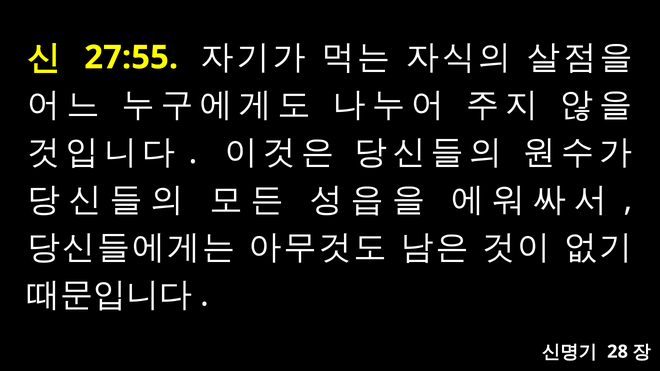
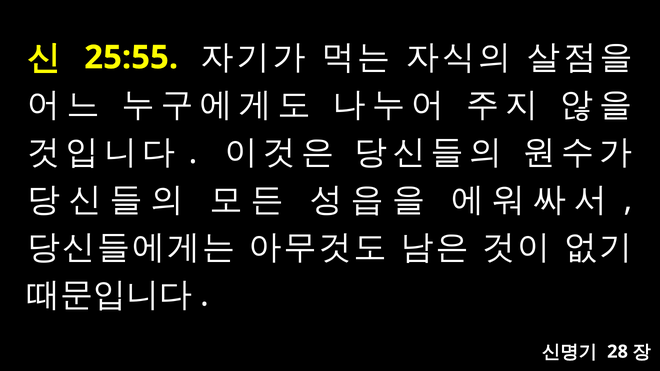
27:55: 27:55 -> 25:55
